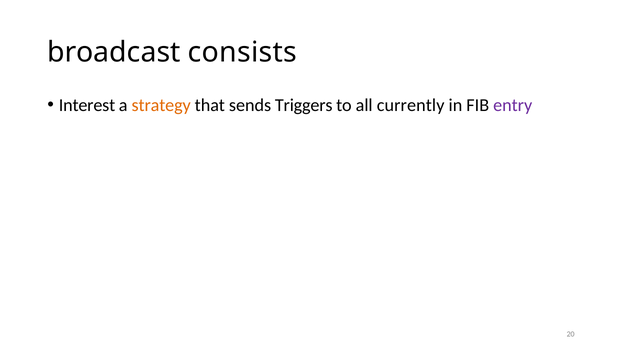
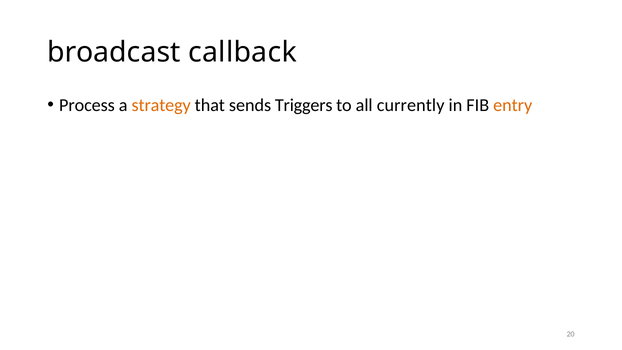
consists: consists -> callback
Interest: Interest -> Process
entry colour: purple -> orange
